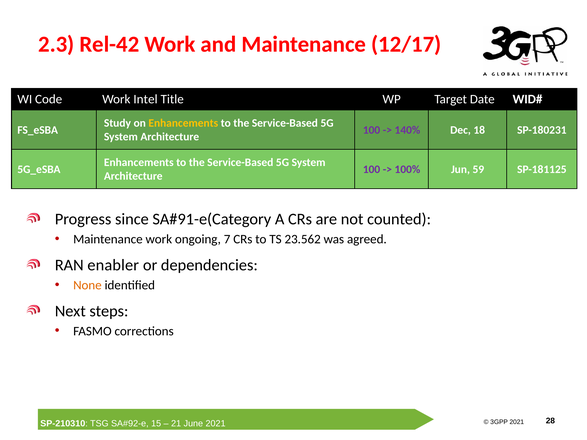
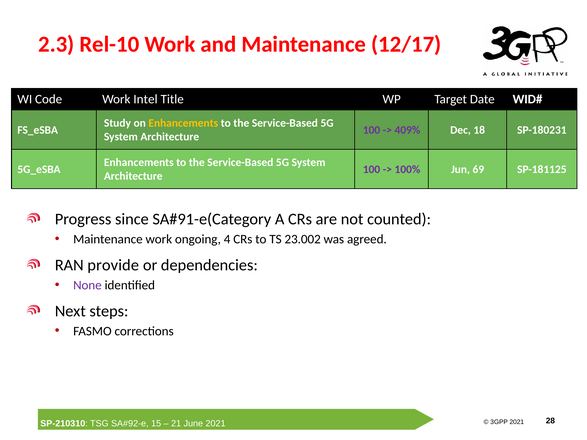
Rel-42: Rel-42 -> Rel-10
140%: 140% -> 409%
59: 59 -> 69
7: 7 -> 4
23.562: 23.562 -> 23.002
enabler: enabler -> provide
None colour: orange -> purple
